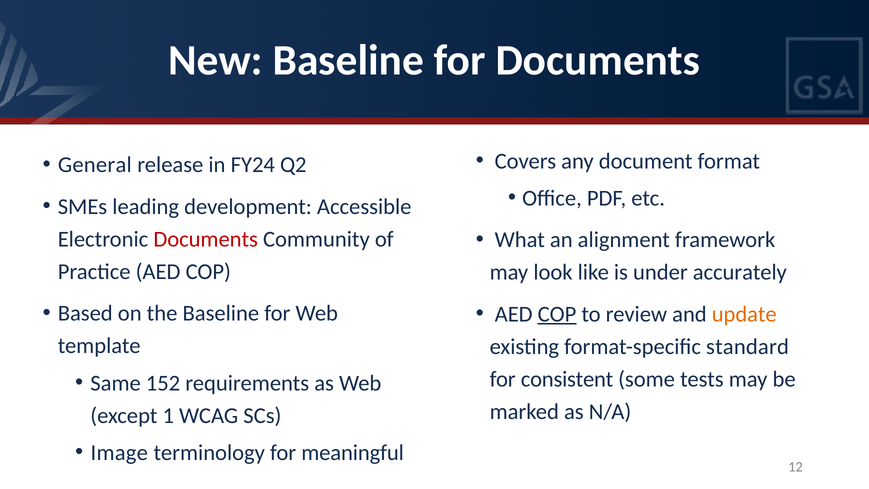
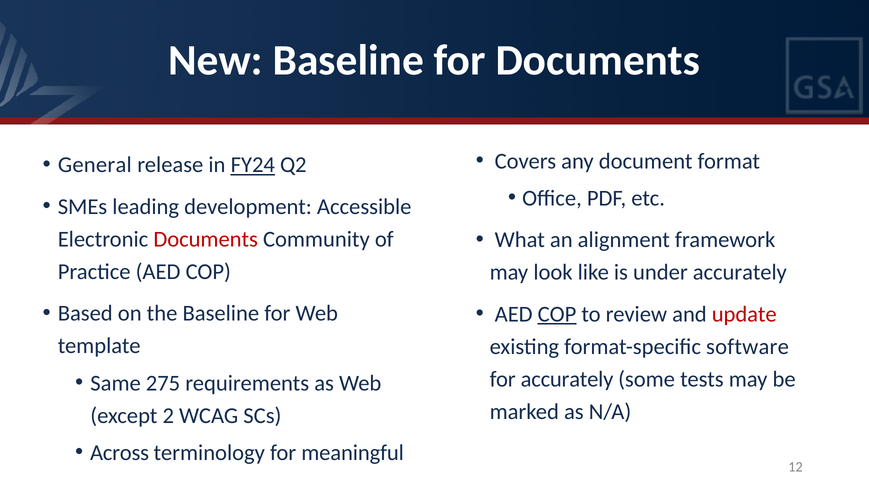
FY24 underline: none -> present
update colour: orange -> red
standard: standard -> software
for consistent: consistent -> accurately
152: 152 -> 275
1: 1 -> 2
Image: Image -> Across
